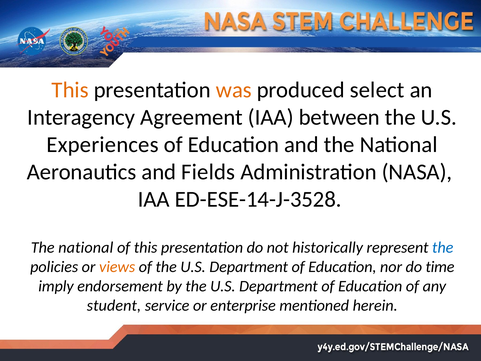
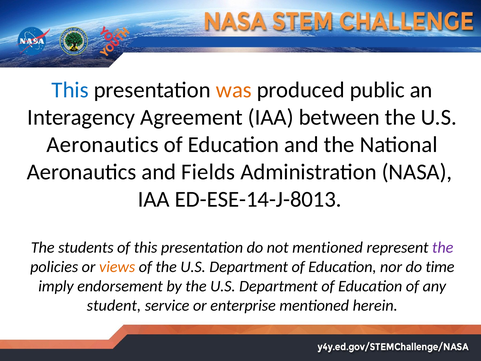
This at (70, 90) colour: orange -> blue
select: select -> public
Experiences at (103, 145): Experiences -> Aeronautics
ED-ESE-14-J-3528: ED-ESE-14-J-3528 -> ED-ESE-14-J-8013
national at (86, 247): national -> students
not historically: historically -> mentioned
the at (443, 247) colour: blue -> purple
